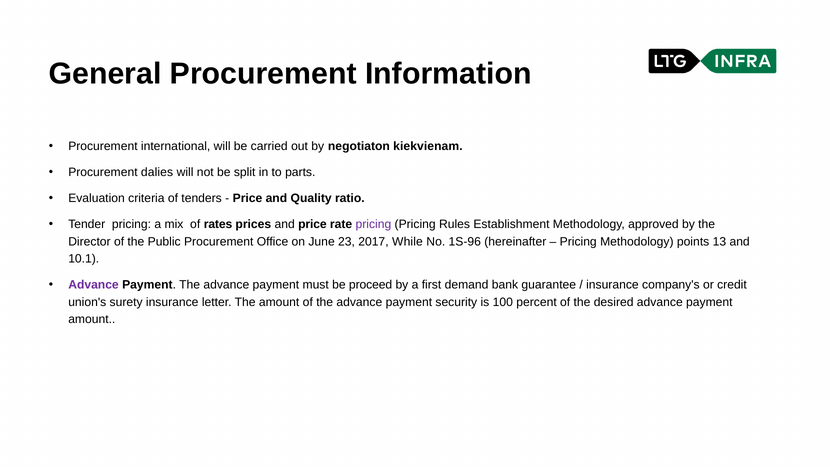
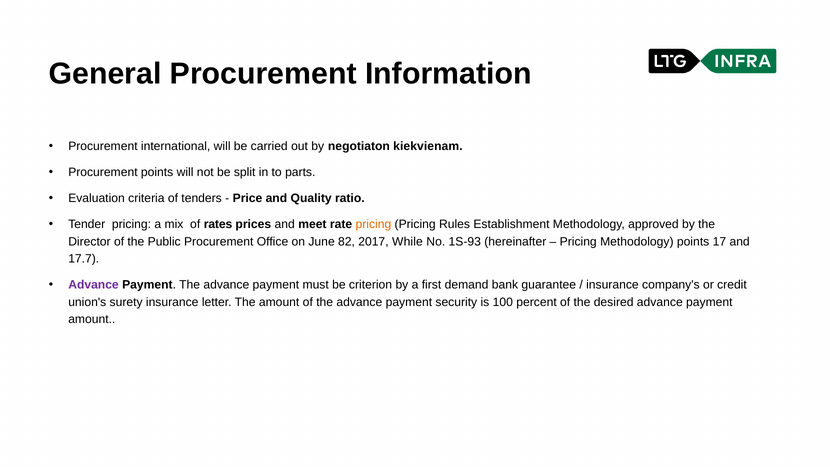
Procurement dalies: dalies -> points
and price: price -> meet
pricing at (373, 224) colour: purple -> orange
23: 23 -> 82
1S-96: 1S-96 -> 1S-93
13: 13 -> 17
10.1: 10.1 -> 17.7
proceed: proceed -> criterion
